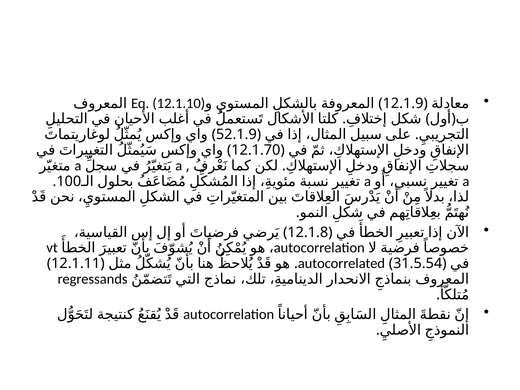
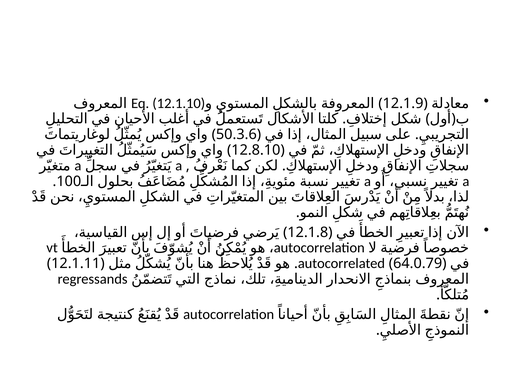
52.1.9: 52.1.9 -> 50.3.6
12.1.70: 12.1.70 -> 12.8.10
31.5.54: 31.5.54 -> 64.0.79
